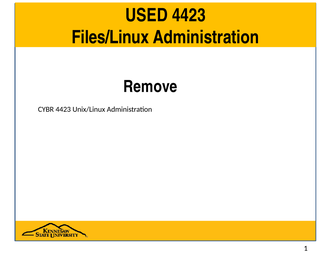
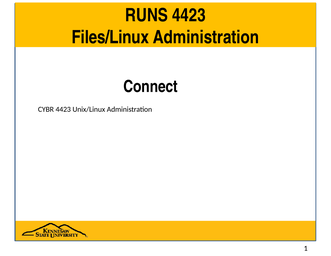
USED: USED -> RUNS
Remove: Remove -> Connect
